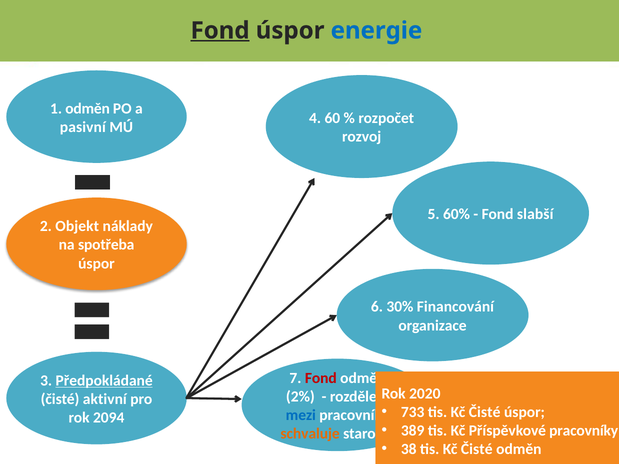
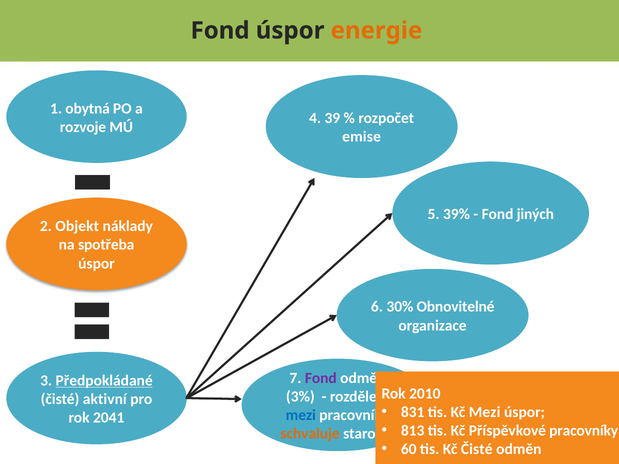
Fond at (220, 31) underline: present -> none
energie colour: blue -> orange
1 odměn: odměn -> obytná
60: 60 -> 39
pasivní: pasivní -> rozvoje
rozvoj: rozvoj -> emise
60%: 60% -> 39%
slabší: slabší -> jiných
Financování: Financování -> Obnovitelné
Fond at (321, 378) colour: red -> purple
2020: 2020 -> 2010
2%: 2% -> 3%
733: 733 -> 831
Čisté at (485, 412): Čisté -> Mezi
2094: 2094 -> 2041
389: 389 -> 813
38: 38 -> 60
